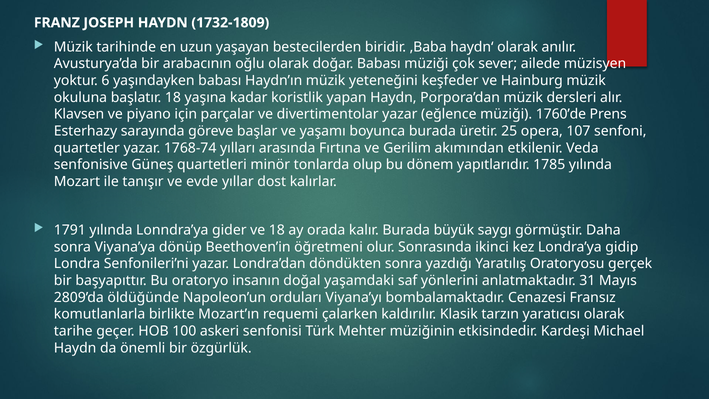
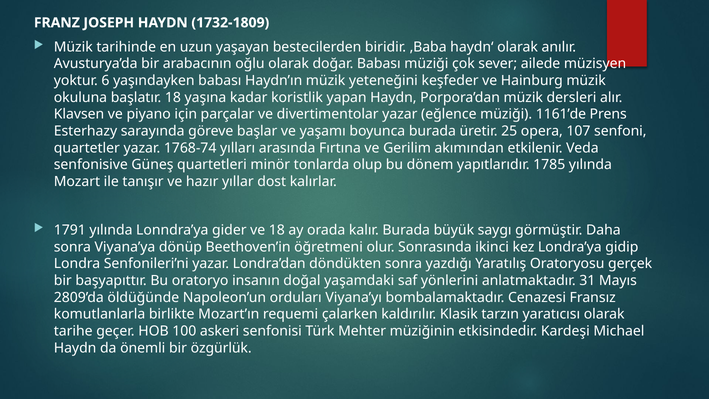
1760’de: 1760’de -> 1161’de
evde: evde -> hazır
